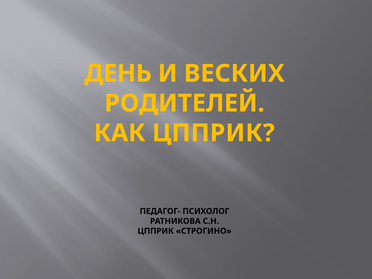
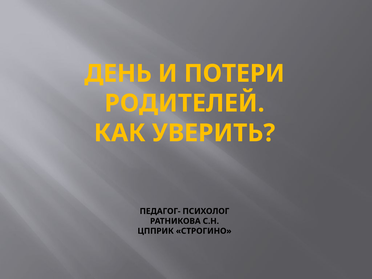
ВЕСКИХ: ВЕСКИХ -> ПОТЕРИ
КАК ЦППРИК: ЦППРИК -> УВЕРИТЬ
